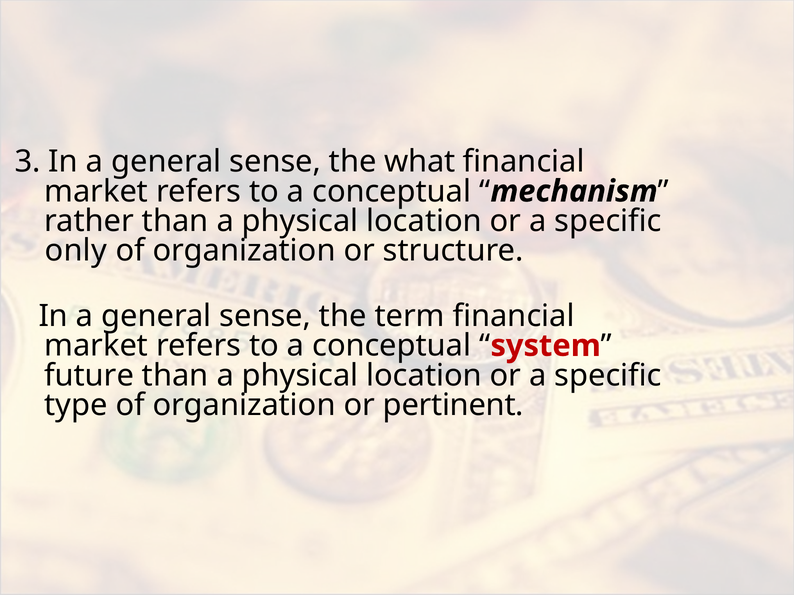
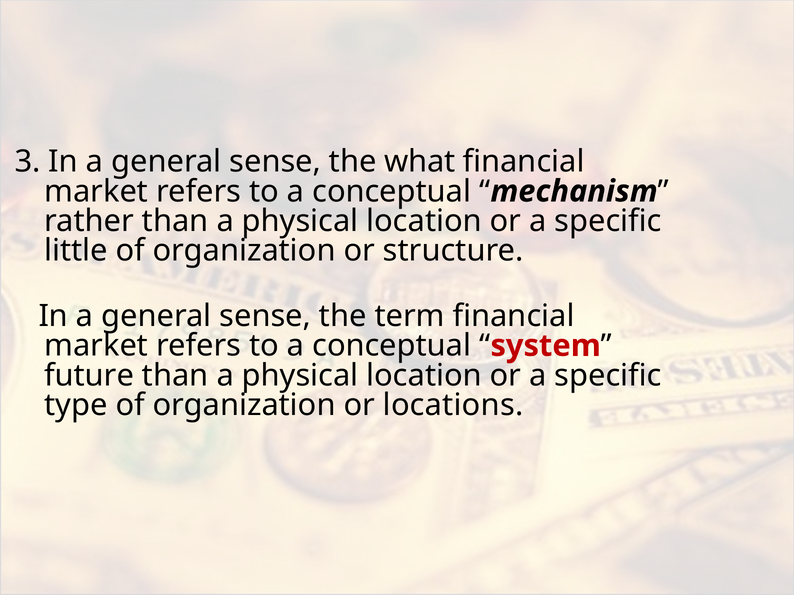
only: only -> little
pertinent: pertinent -> locations
